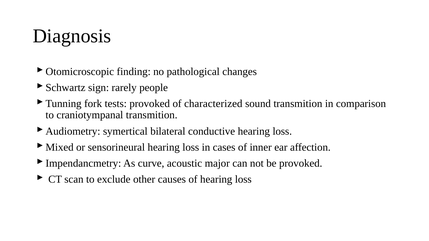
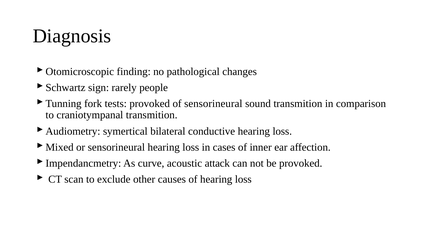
of characterized: characterized -> sensorineural
major: major -> attack
